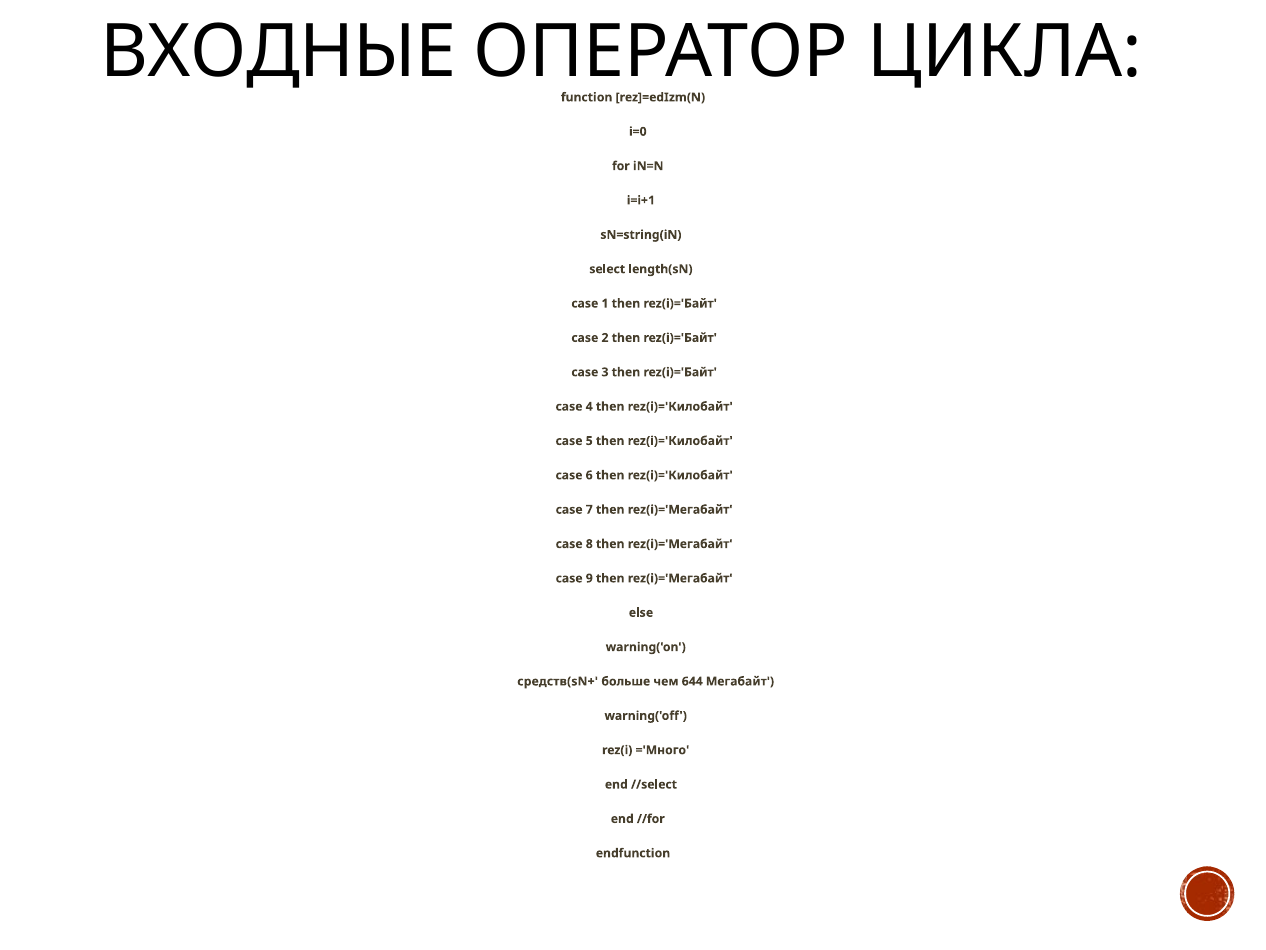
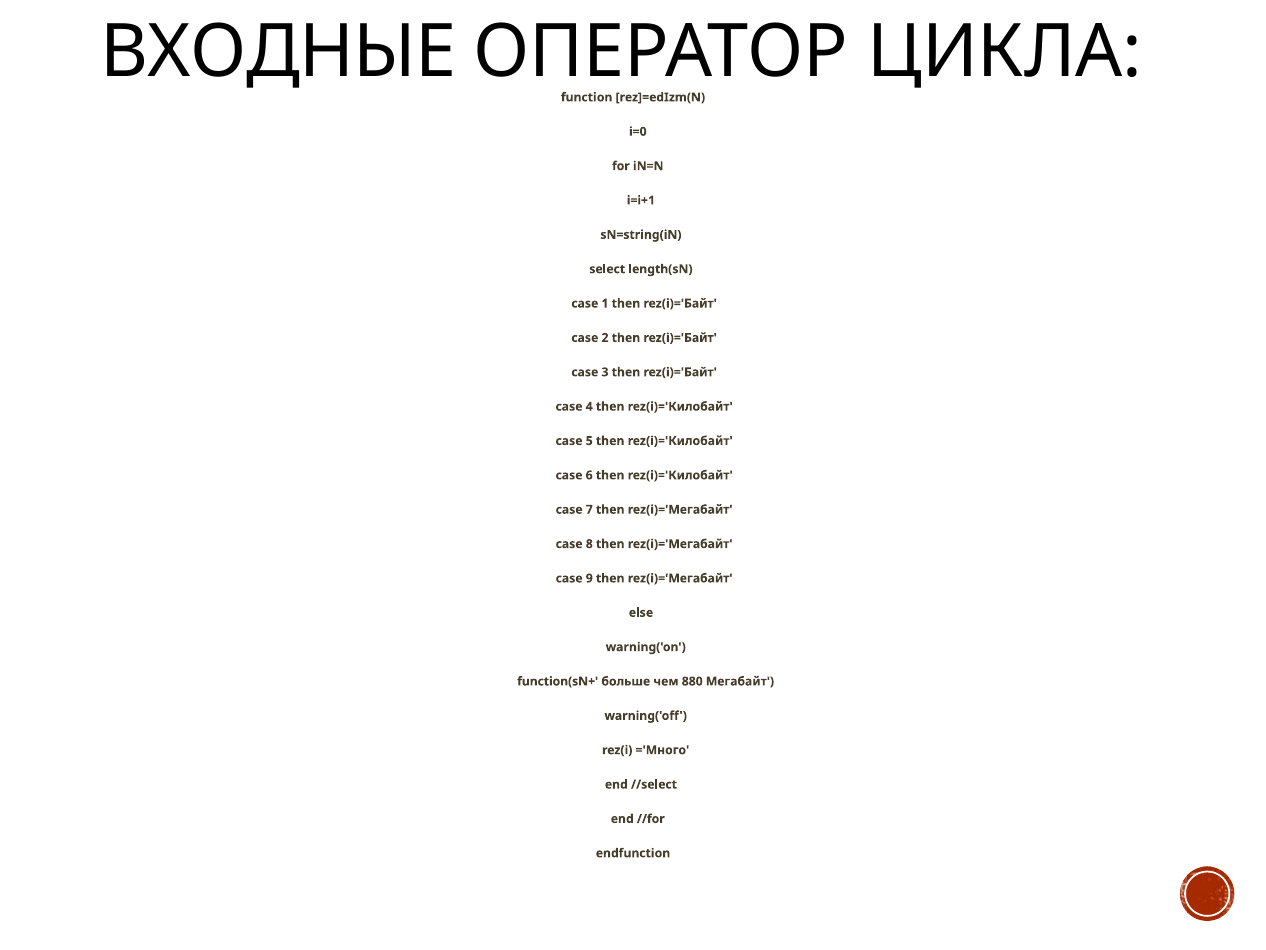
средств(sN+: средств(sN+ -> function(sN+
644: 644 -> 880
